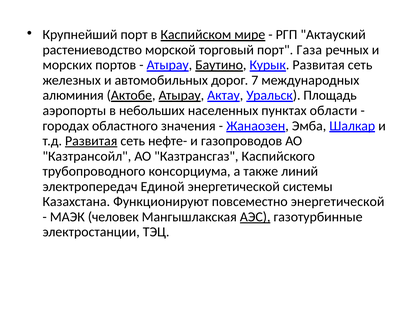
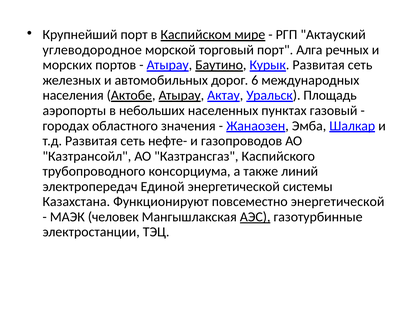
растениеводство: растениеводство -> углеводородное
Газа: Газа -> Алга
7: 7 -> 6
алюминия: алюминия -> населения
области: области -> газовый
Развитая at (91, 141) underline: present -> none
